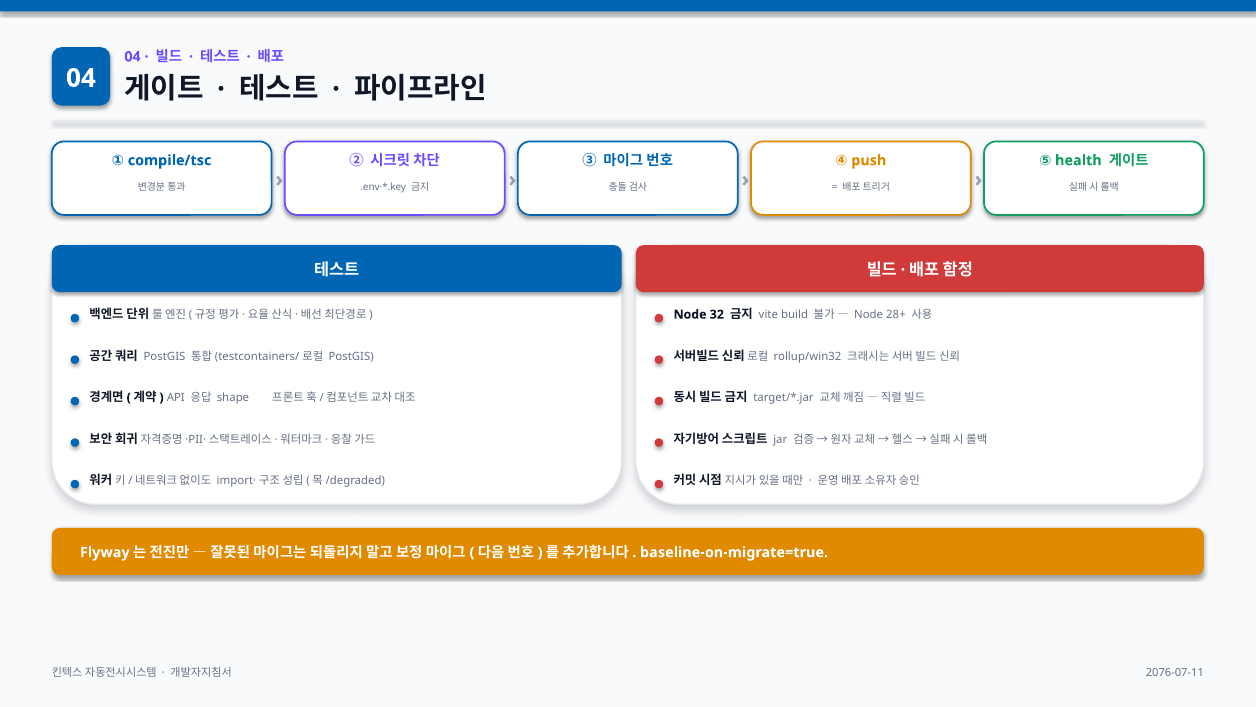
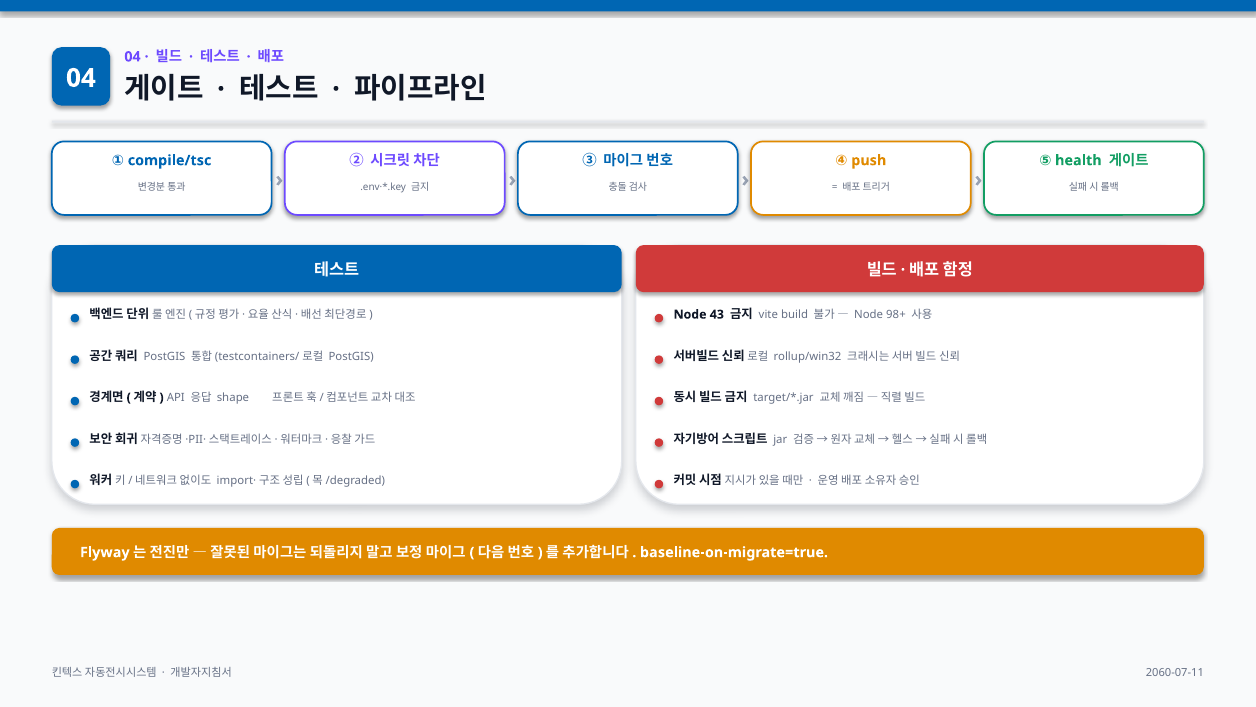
32: 32 -> 43
28+: 28+ -> 98+
2076-07-11: 2076-07-11 -> 2060-07-11
